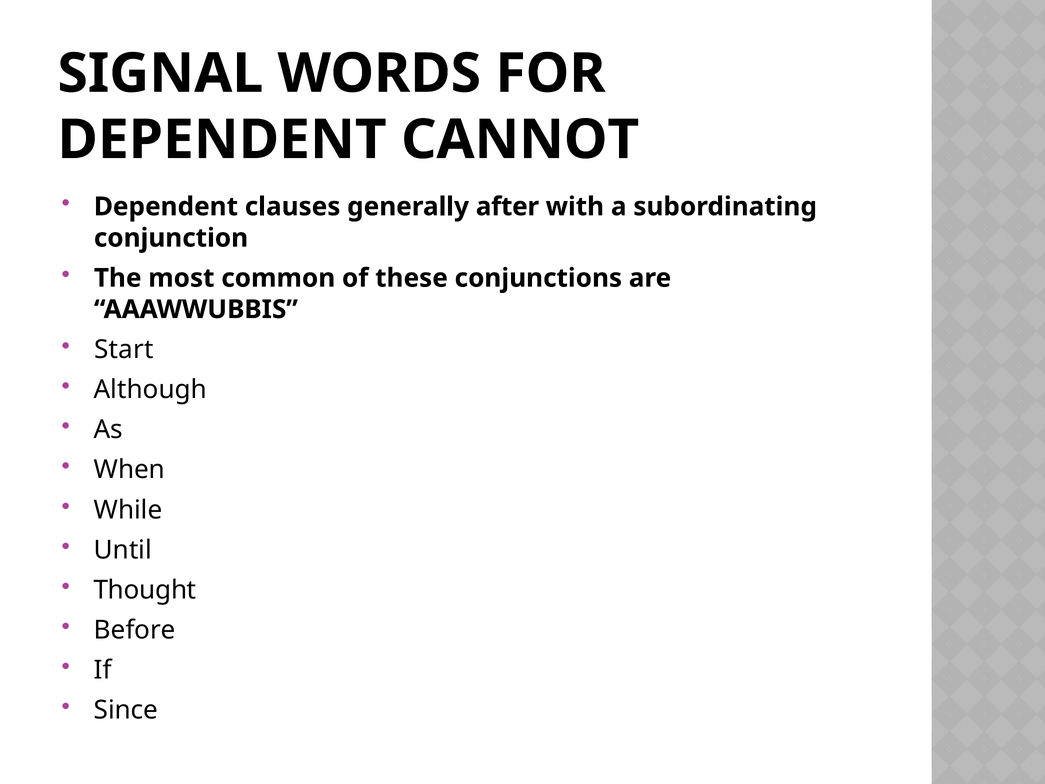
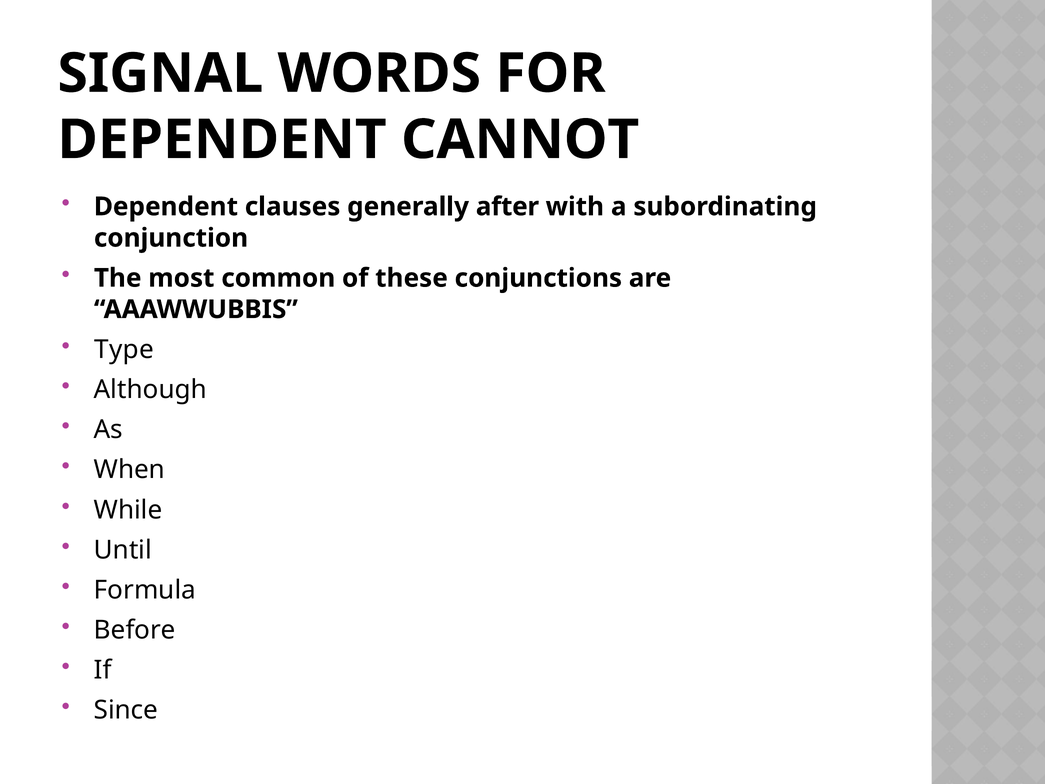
Start: Start -> Type
Thought: Thought -> Formula
